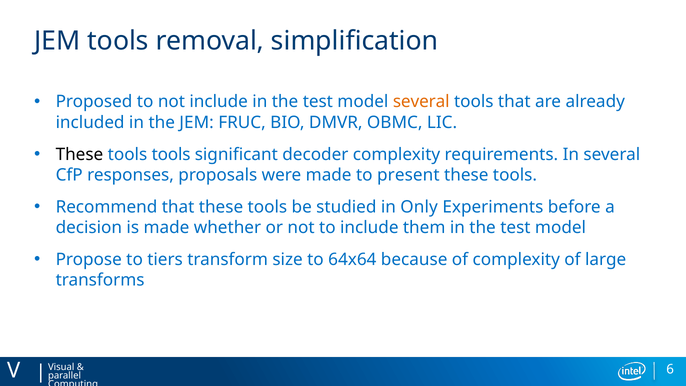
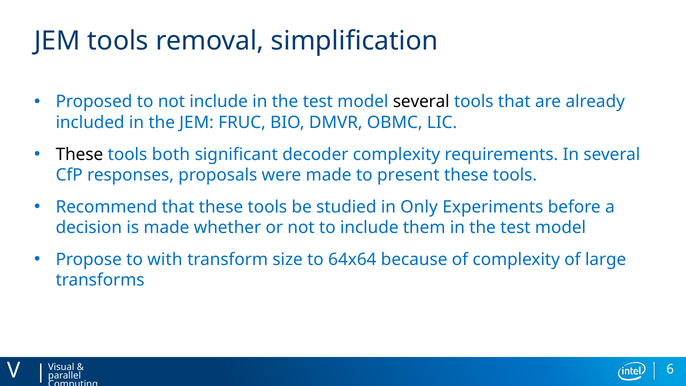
several at (421, 102) colour: orange -> black
tools tools: tools -> both
tiers: tiers -> with
